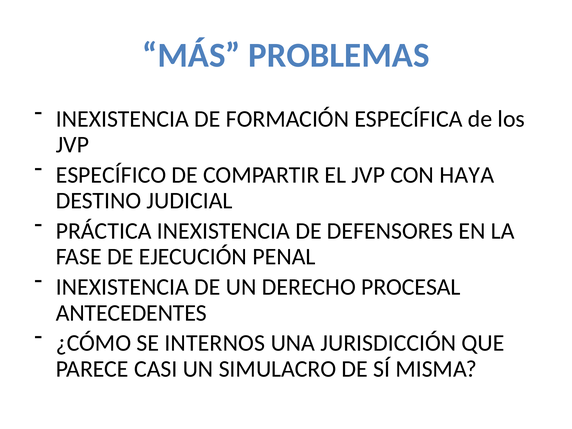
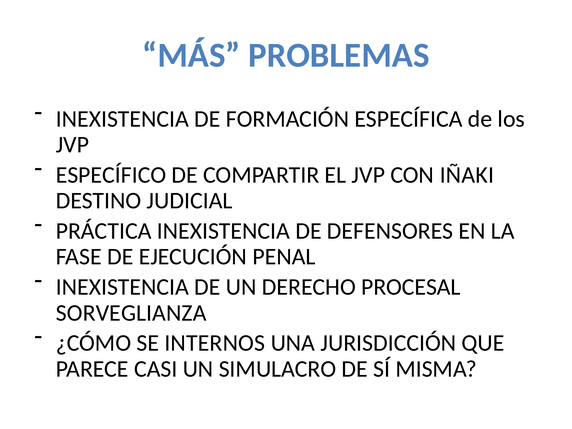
HAYA: HAYA -> IÑAKI
ANTECEDENTES: ANTECEDENTES -> SORVEGLIANZA
